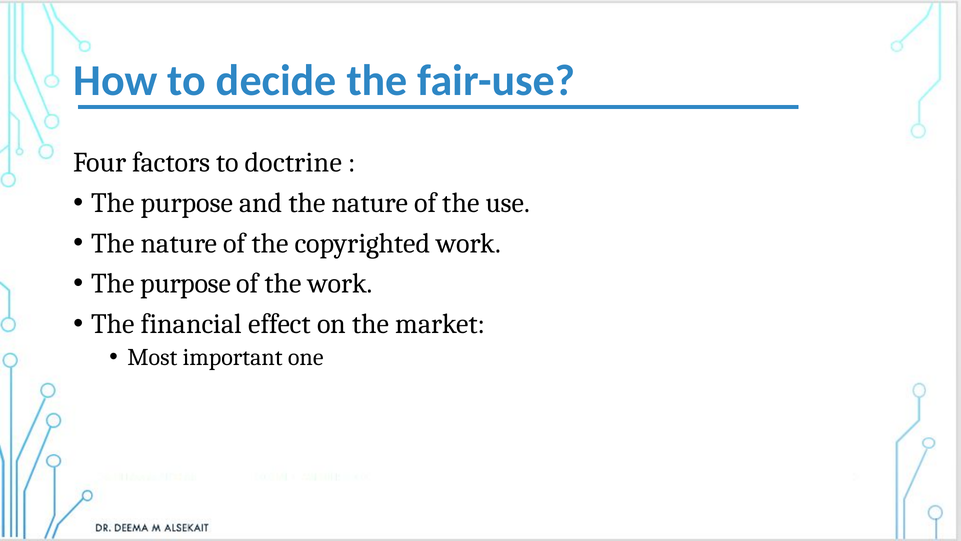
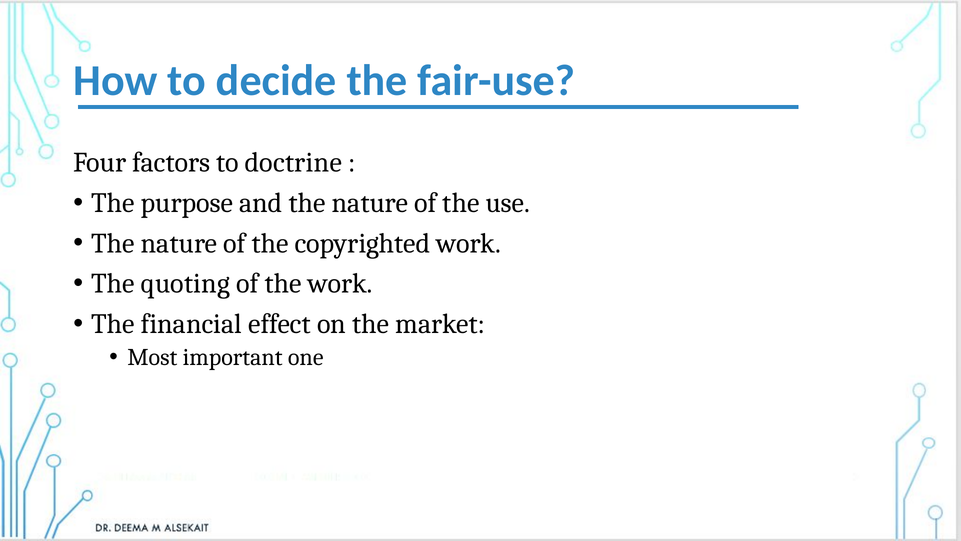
purpose at (186, 283): purpose -> quoting
